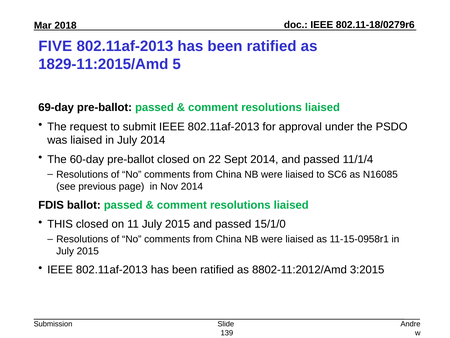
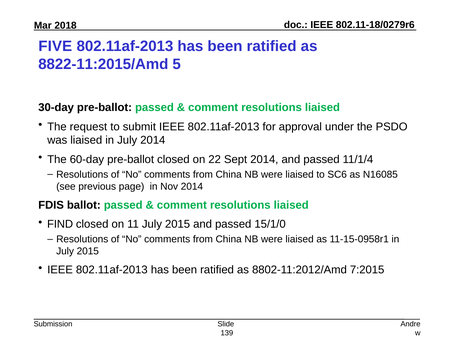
1829-11:2015/Amd: 1829-11:2015/Amd -> 8822-11:2015/Amd
69-day: 69-day -> 30-day
THIS: THIS -> FIND
3:2015: 3:2015 -> 7:2015
